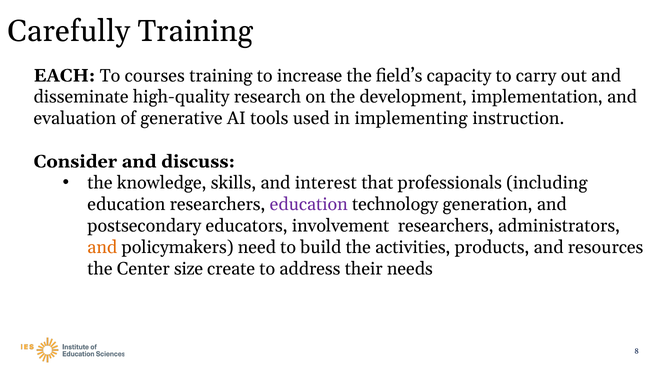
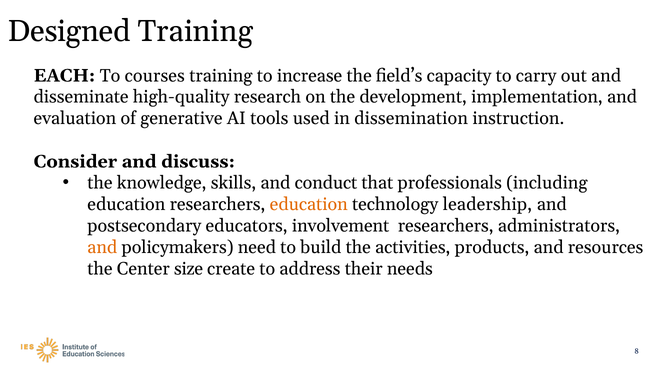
Carefully: Carefully -> Designed
implementing: implementing -> dissemination
interest: interest -> conduct
education at (309, 205) colour: purple -> orange
generation: generation -> leadership
